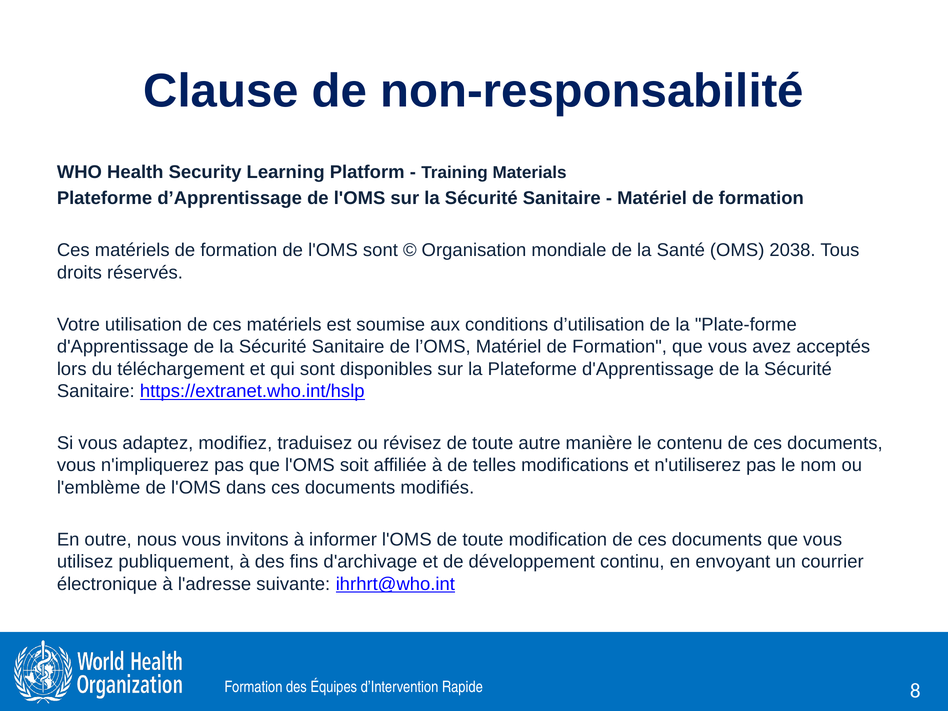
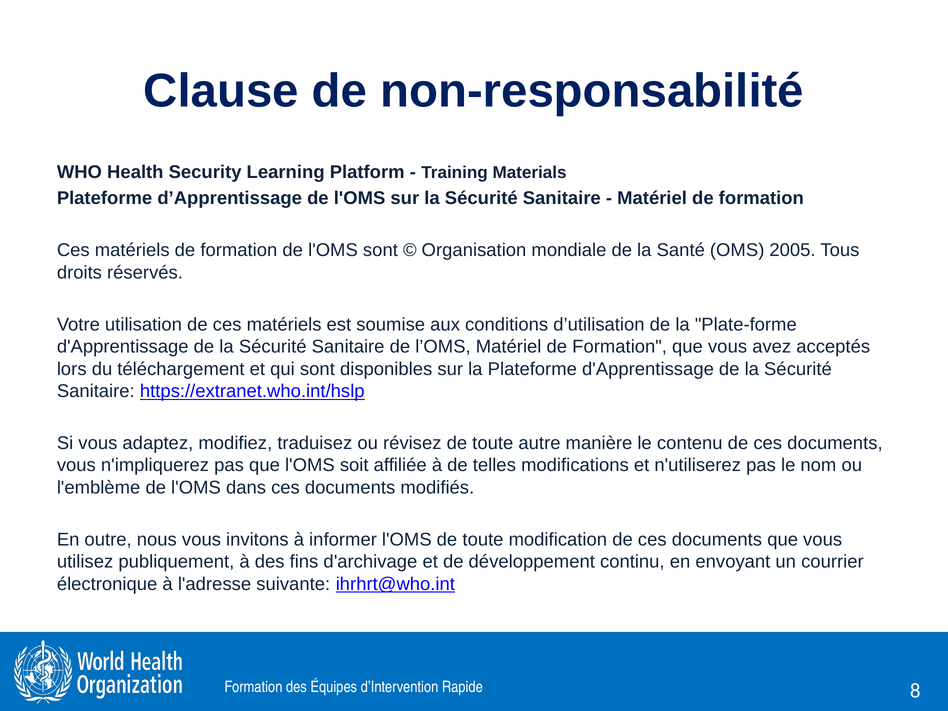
2038: 2038 -> 2005
